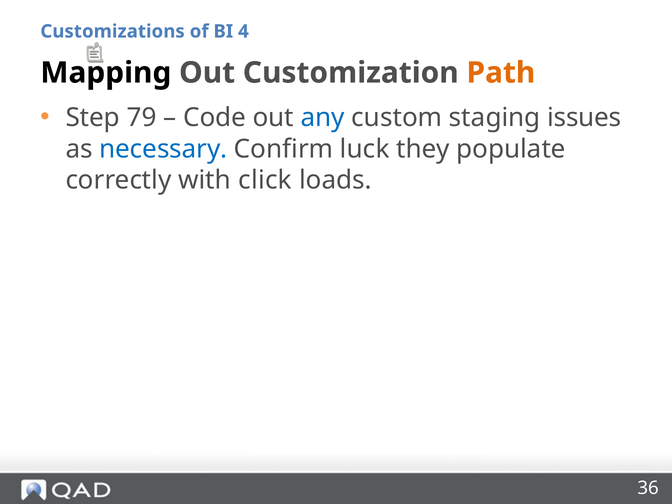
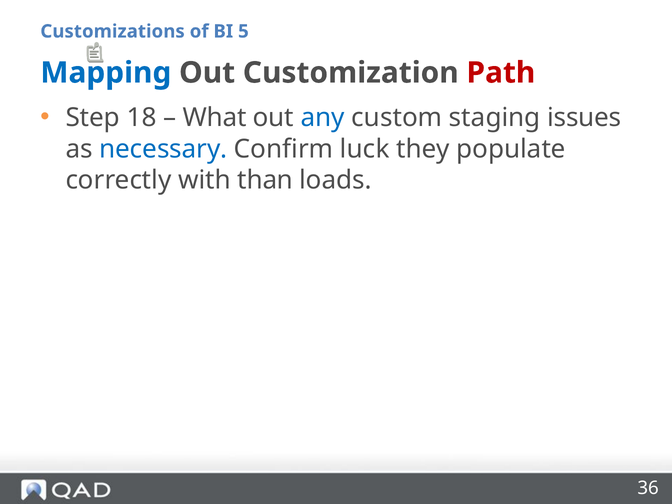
4: 4 -> 5
Mapping colour: black -> blue
Path colour: orange -> red
79: 79 -> 18
Code: Code -> What
click: click -> than
